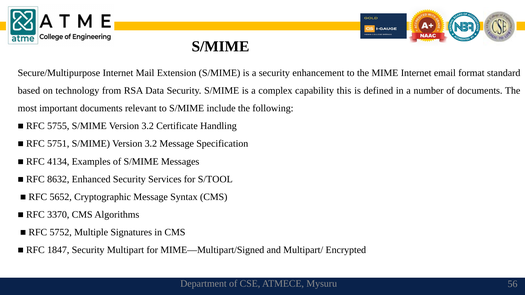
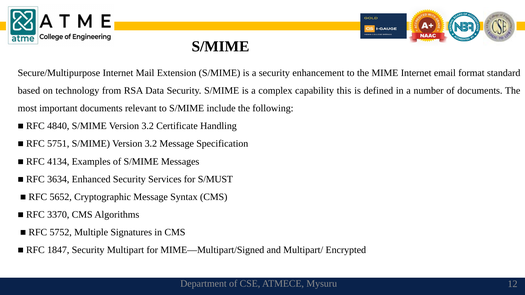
5755: 5755 -> 4840
8632: 8632 -> 3634
S/TOOL: S/TOOL -> S/MUST
56: 56 -> 12
